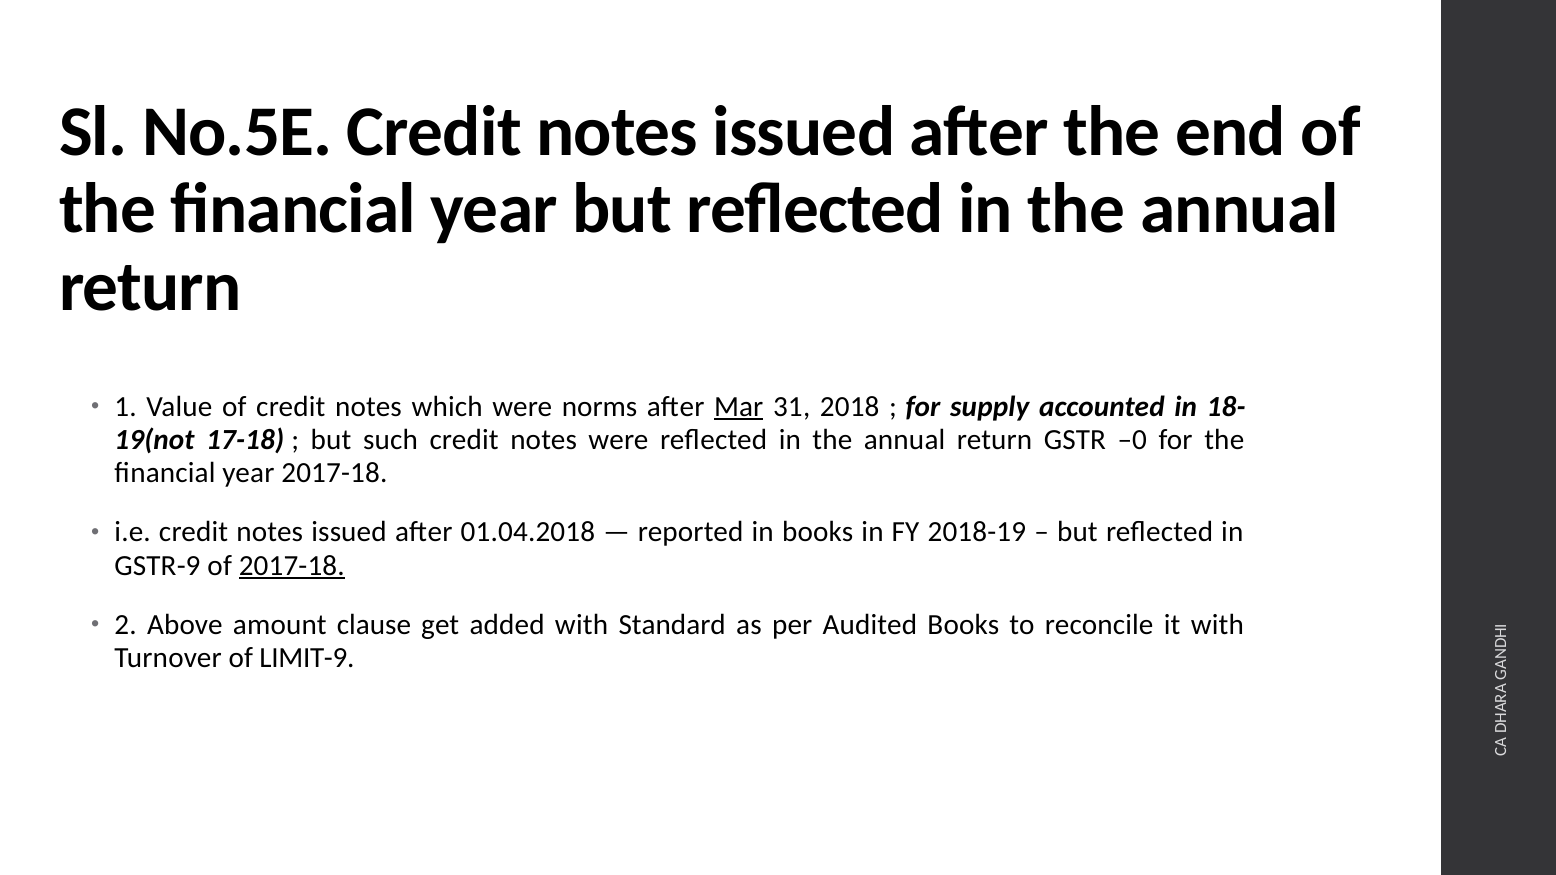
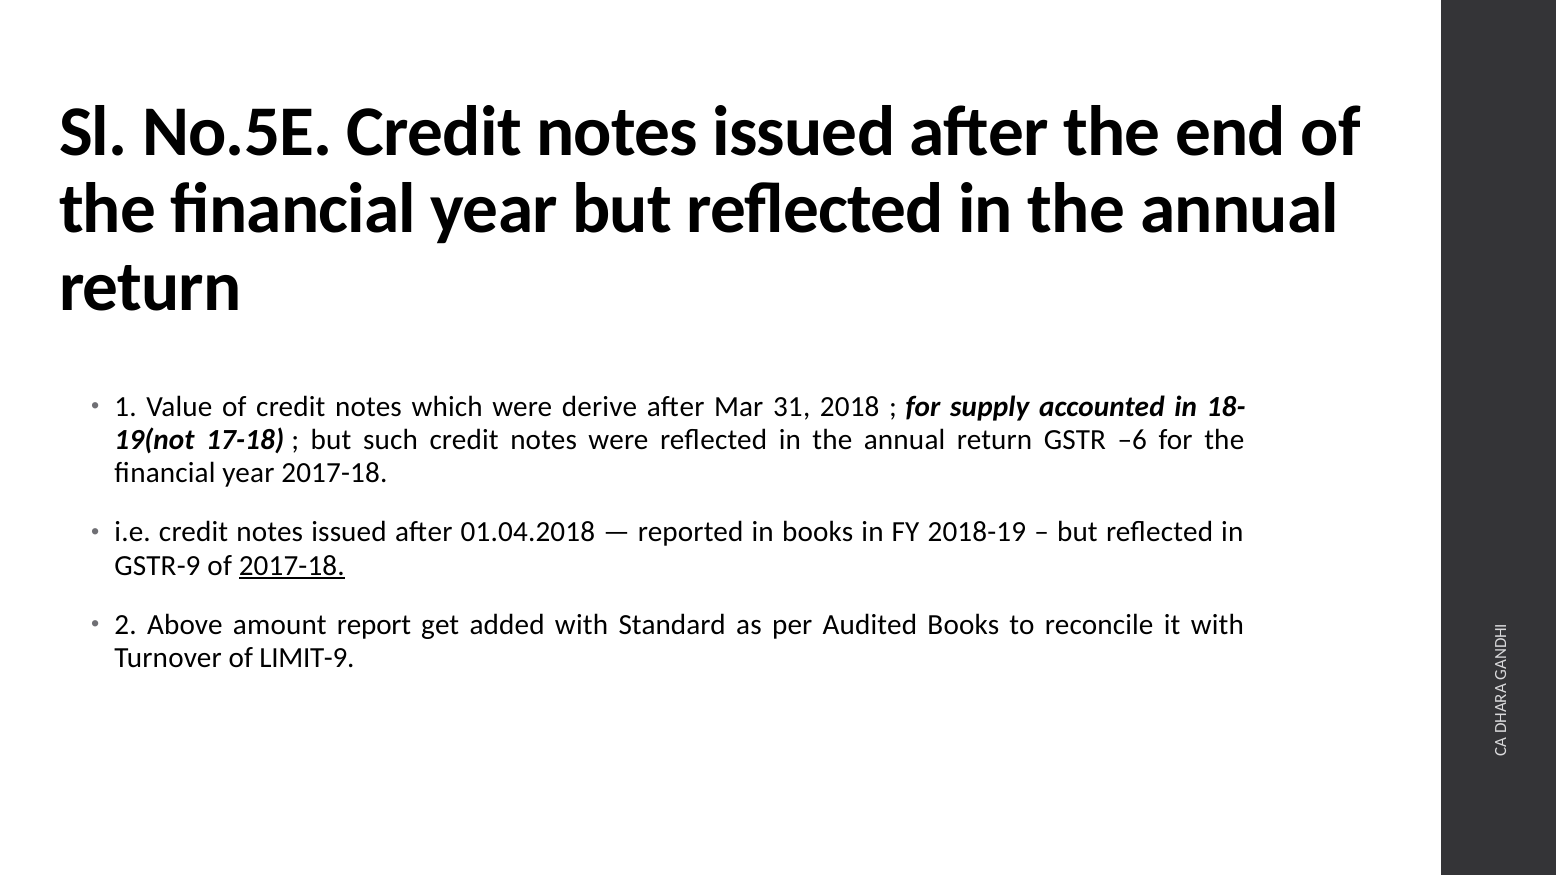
norms: norms -> derive
Mar underline: present -> none
–0: –0 -> –6
clause: clause -> report
